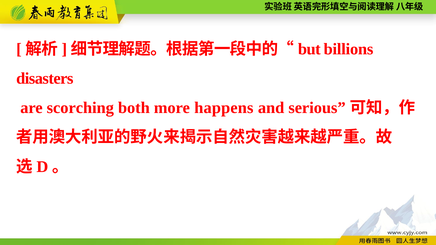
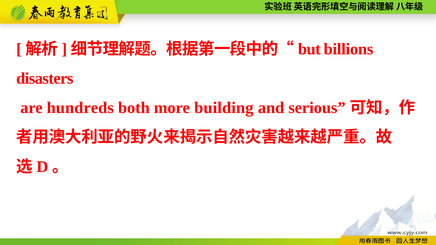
scorching: scorching -> hundreds
happens: happens -> building
